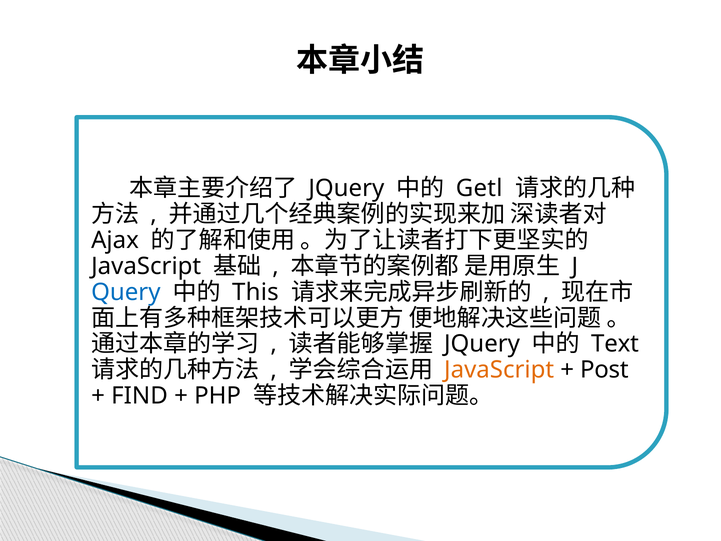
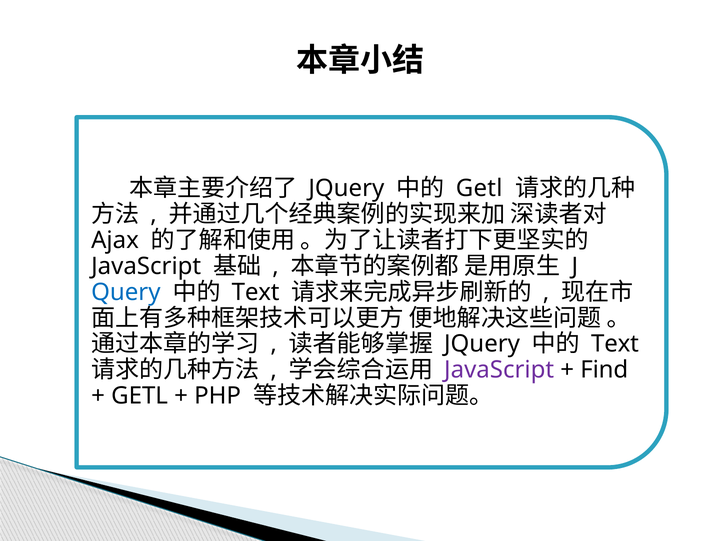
This at (255, 292): This -> Text
JavaScript at (499, 370) colour: orange -> purple
Post: Post -> Find
FIND at (140, 396): FIND -> GETL
